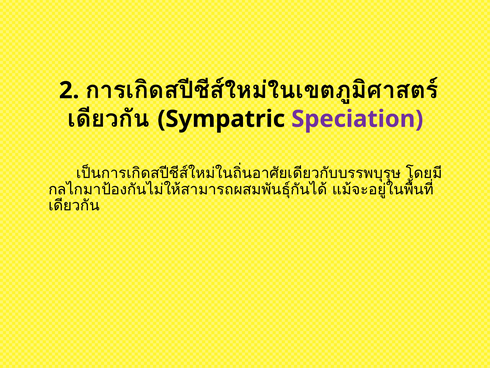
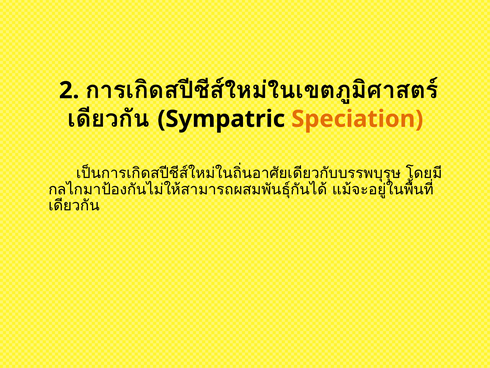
Speciation colour: purple -> orange
